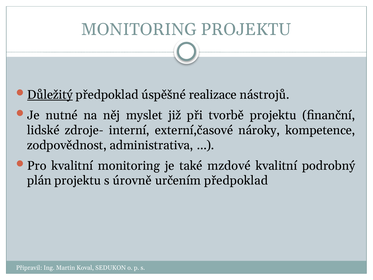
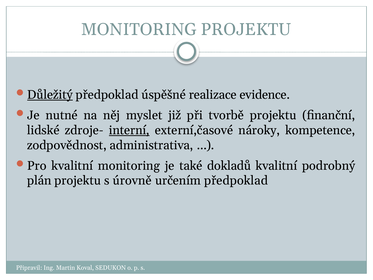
nástrojů: nástrojů -> evidence
interní underline: none -> present
mzdové: mzdové -> dokladů
